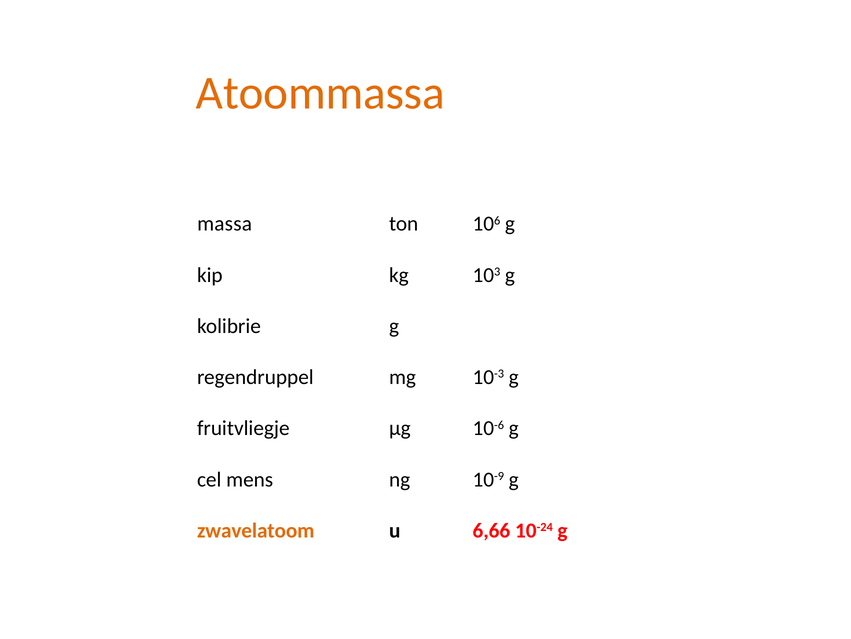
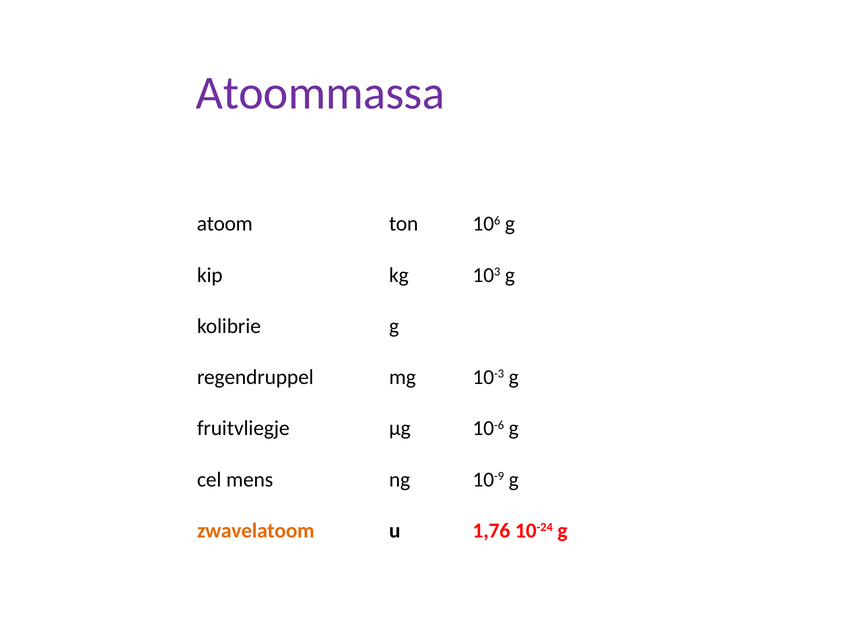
Atoommassa colour: orange -> purple
massa: massa -> atoom
6,66: 6,66 -> 1,76
